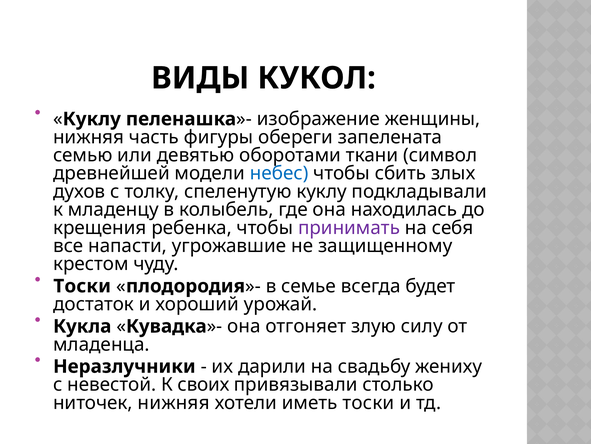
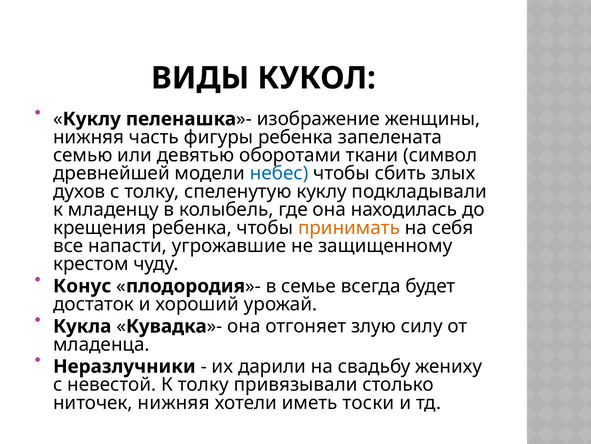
фигуры обереги: обереги -> ребенка
принимать colour: purple -> orange
Тоски at (82, 286): Тоски -> Конус
К своих: своих -> толку
